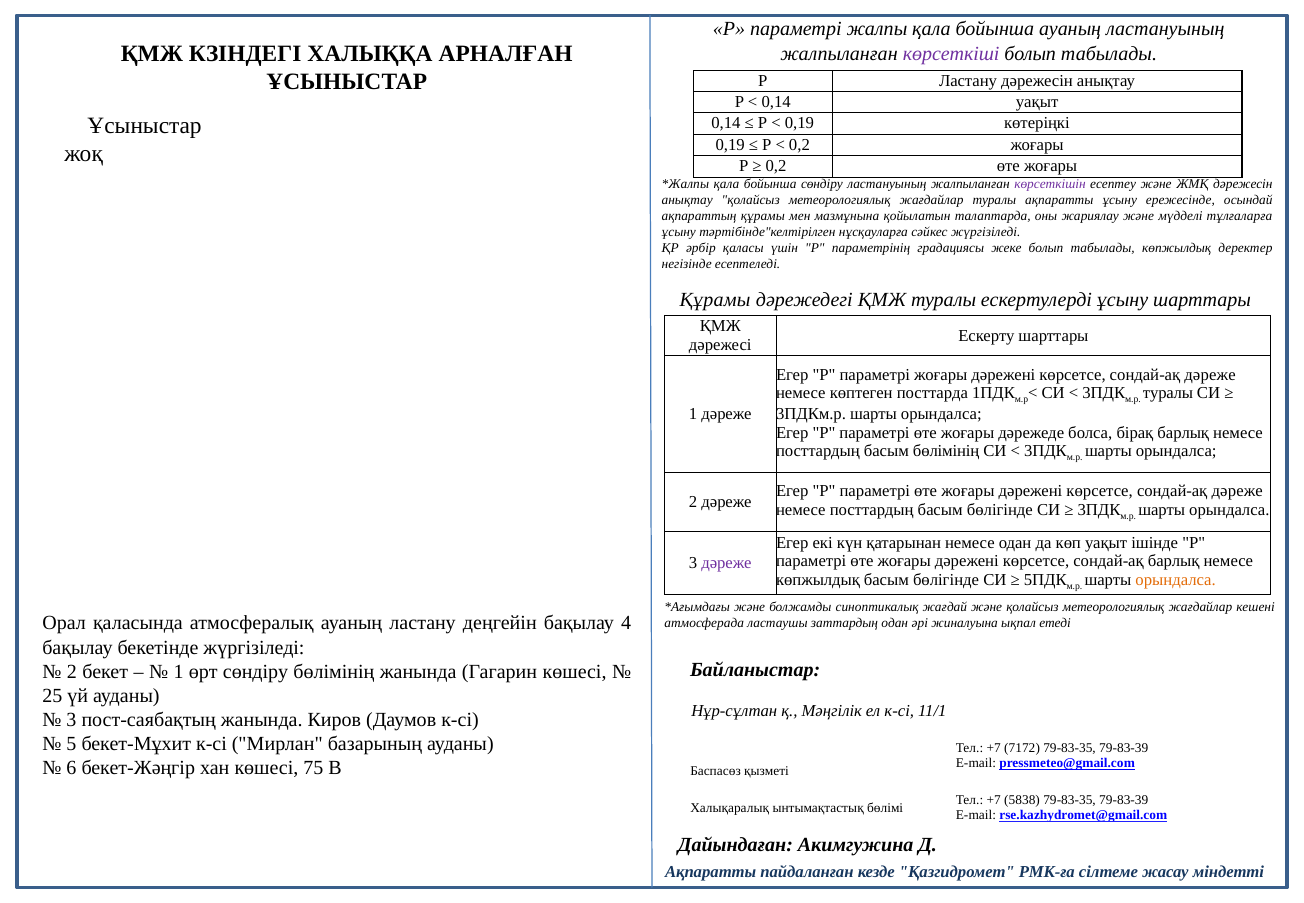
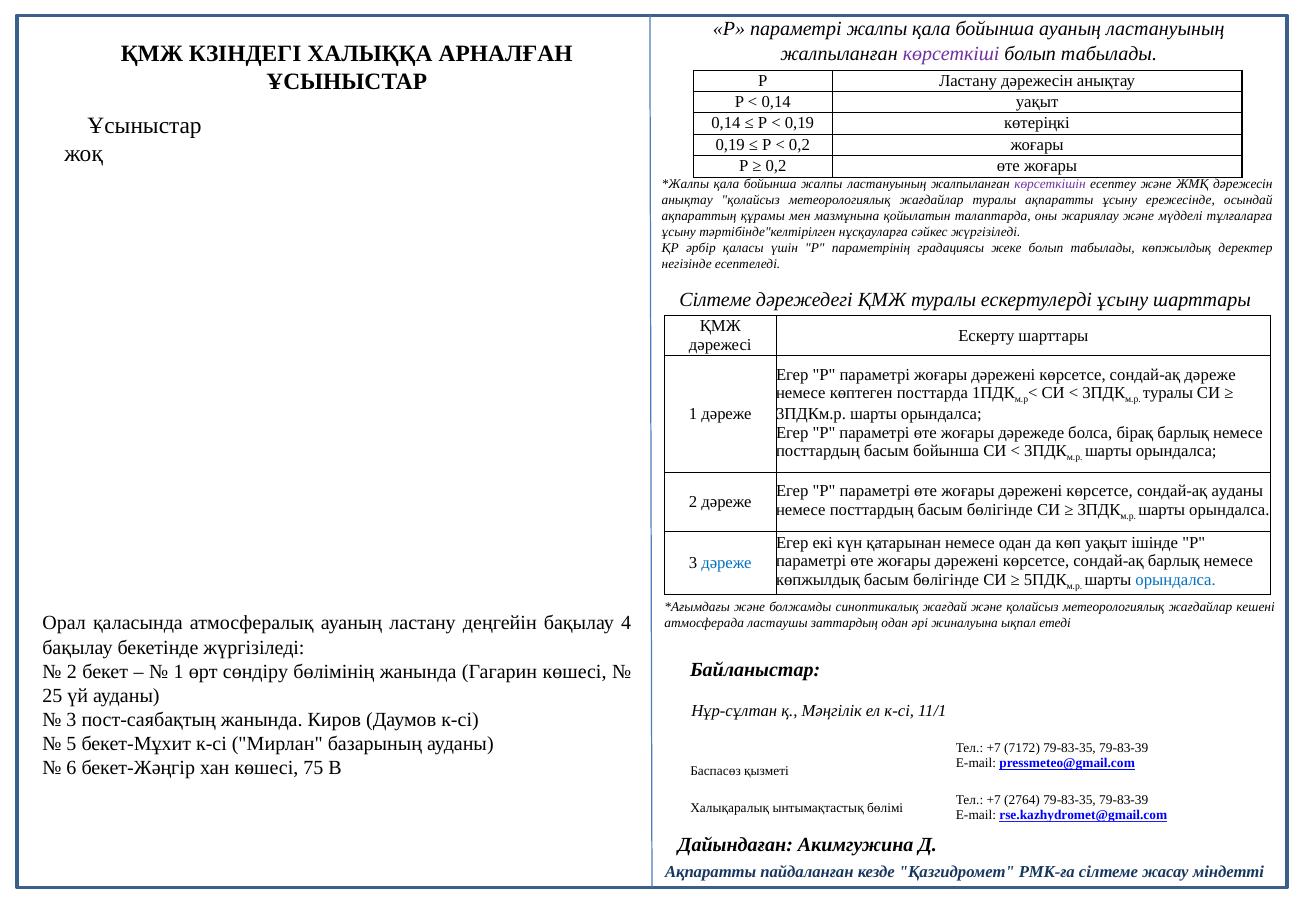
бойынша сөндіру: сөндіру -> жалпы
Құрамы at (715, 300): Құрамы -> Сілтеме
басым бөлімінің: бөлімінің -> бойынша
дәреже at (1237, 491): дәреже -> ауданы
дәреже at (727, 562) colour: purple -> blue
орындалса at (1176, 580) colour: orange -> blue
5838: 5838 -> 2764
